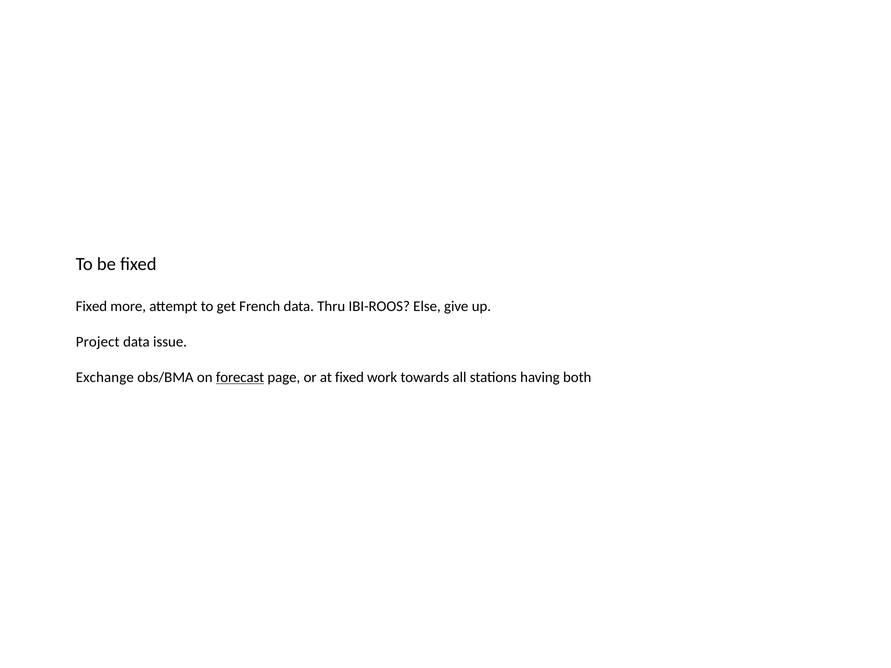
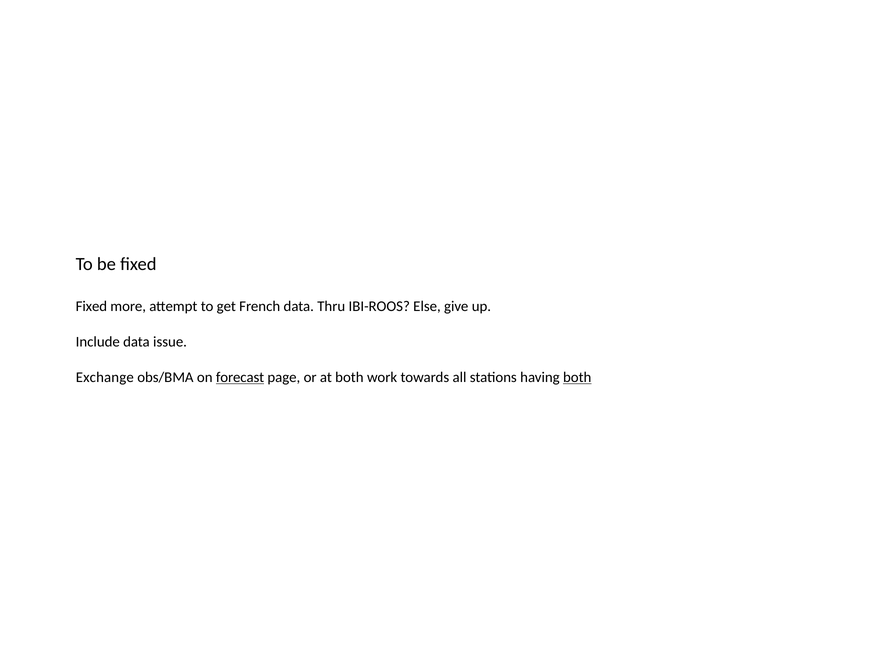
Project: Project -> Include
at fixed: fixed -> both
both at (577, 378) underline: none -> present
